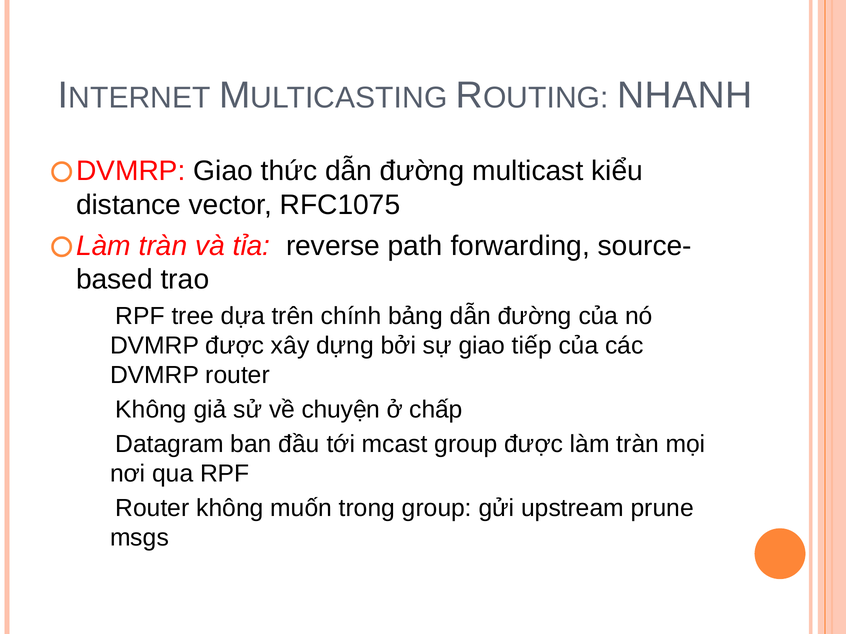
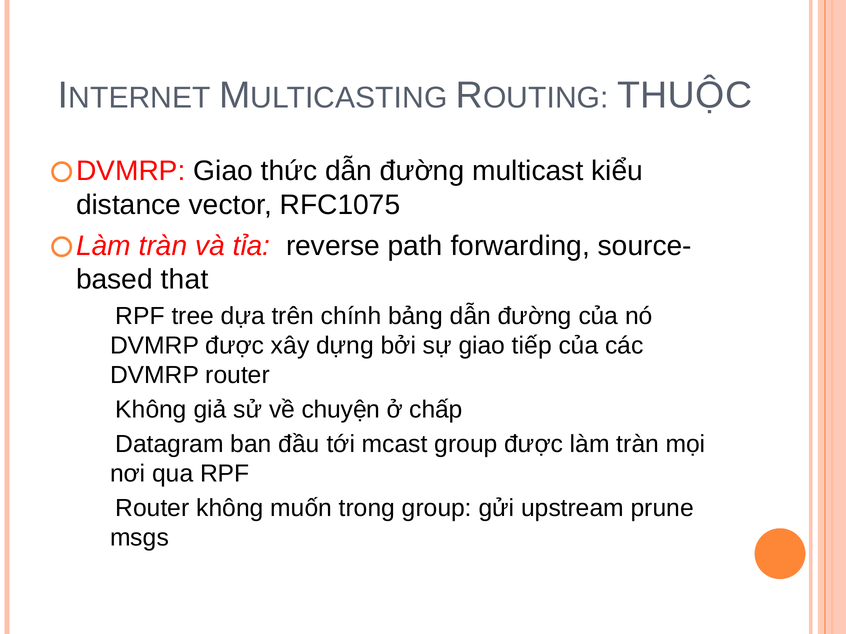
NHANH: NHANH -> THUỘC
trao: trao -> that
